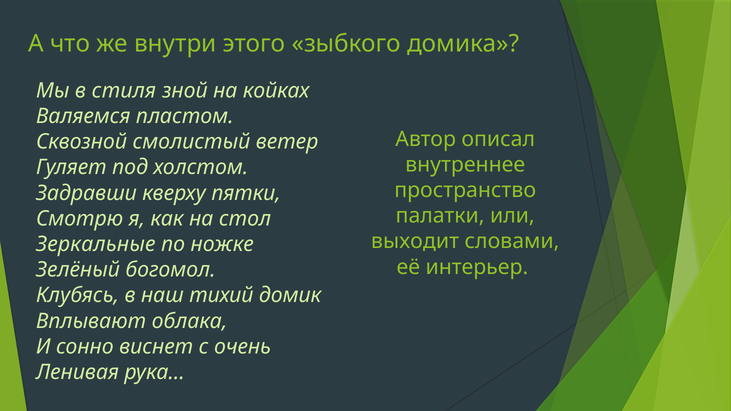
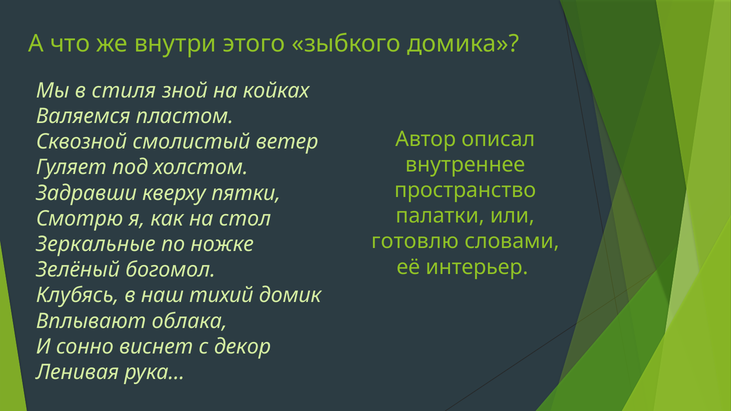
выходит: выходит -> готовлю
очень: очень -> декор
